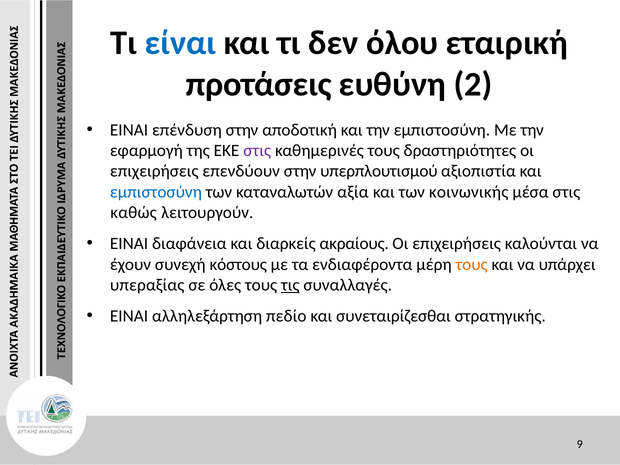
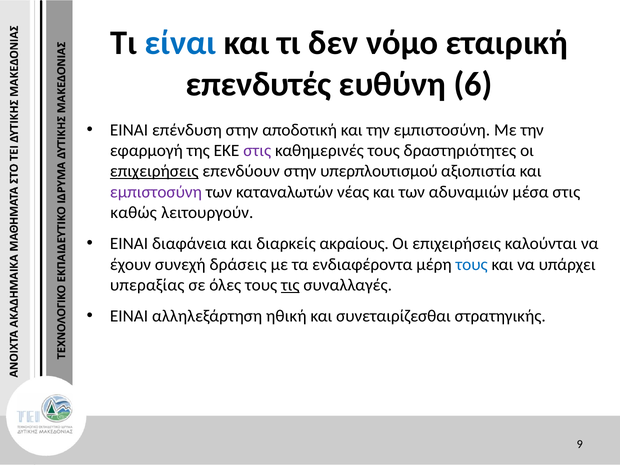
όλου: όλου -> νόμο
προτάσεις: προτάσεις -> επενδυτές
2: 2 -> 6
επιχειρήσεις at (154, 171) underline: none -> present
εμπιστοσύνη at (156, 192) colour: blue -> purple
αξία: αξία -> νέας
κοινωνικής: κοινωνικής -> αδυναμιών
κόστους: κόστους -> δράσεις
τους at (472, 264) colour: orange -> blue
πεδίο: πεδίο -> ηθική
